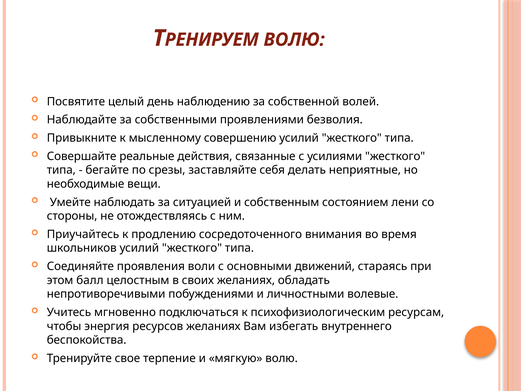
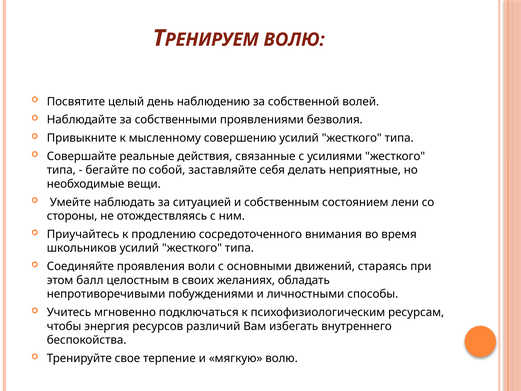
срезы: срезы -> собой
волевые: волевые -> способы
ресурсов желаниях: желаниях -> различий
